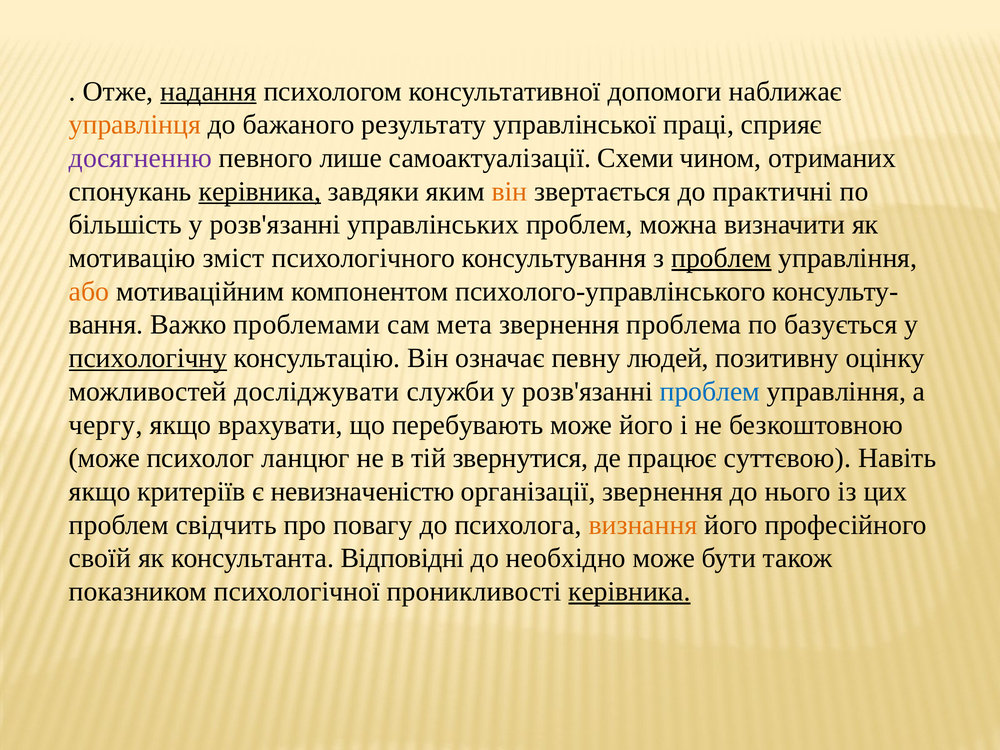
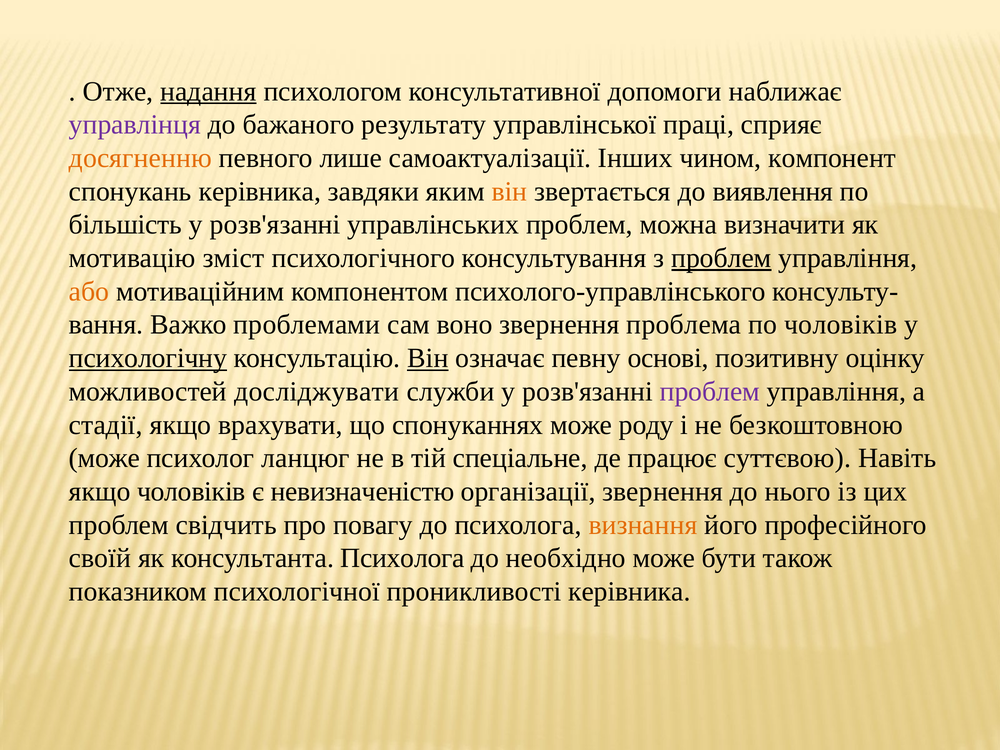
управлінця colour: orange -> purple
досягненню colour: purple -> orange
Схеми: Схеми -> Інших
отриманих: отриманих -> компонент
керівника at (260, 191) underline: present -> none
практичні: практичні -> виявлення
мета: мета -> воно
по базується: базується -> чоловіків
Він at (428, 358) underline: none -> present
людей: людей -> основі
проблем at (710, 391) colour: blue -> purple
чергу: чергу -> стадії
перебувають: перебувають -> спонуканнях
може його: його -> роду
звернутися: звернутися -> спеціальне
якщо критеріїв: критеріїв -> чоловіків
консультанта Відповідні: Відповідні -> Психолога
керівника at (629, 592) underline: present -> none
